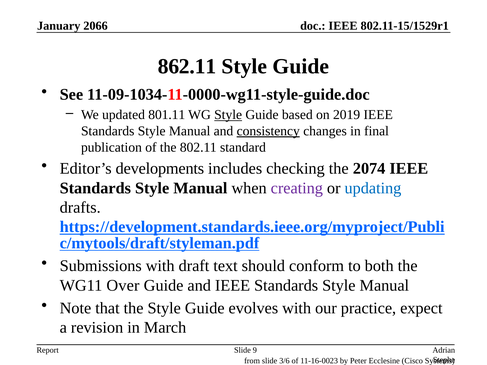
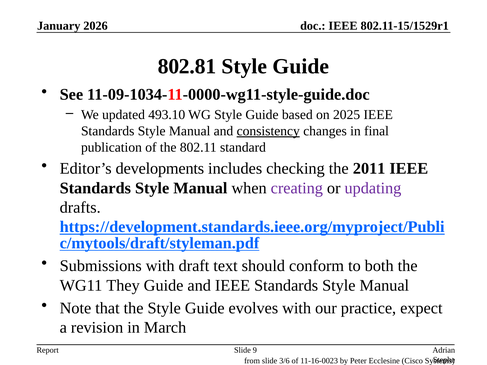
2066: 2066 -> 2026
862.11: 862.11 -> 802.81
801.11: 801.11 -> 493.10
Style at (228, 115) underline: present -> none
2019: 2019 -> 2025
2074: 2074 -> 2011
updating colour: blue -> purple
Over: Over -> They
